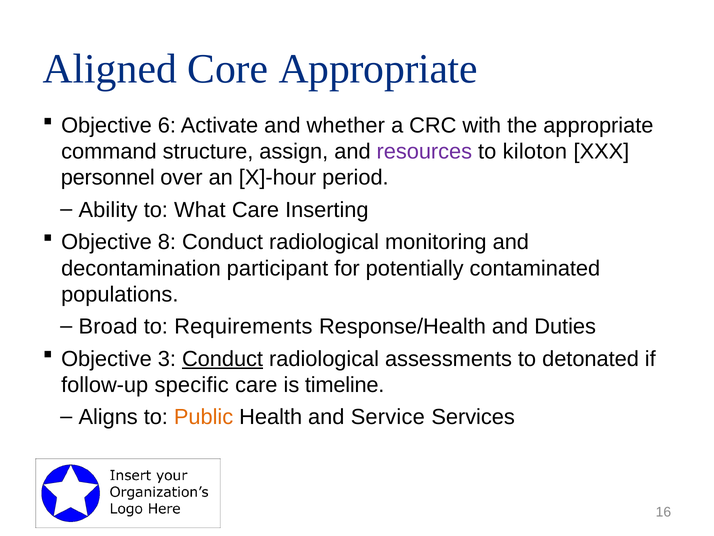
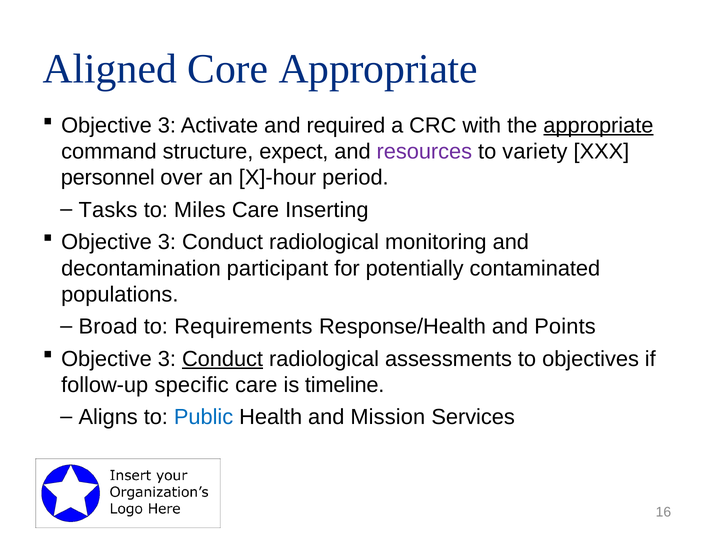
6 at (167, 125): 6 -> 3
whether: whether -> required
appropriate at (598, 125) underline: none -> present
assign: assign -> expect
kiloton: kiloton -> variety
Ability: Ability -> Tasks
What: What -> Miles
8 at (167, 242): 8 -> 3
Duties: Duties -> Points
detonated: detonated -> objectives
Public colour: orange -> blue
Service: Service -> Mission
